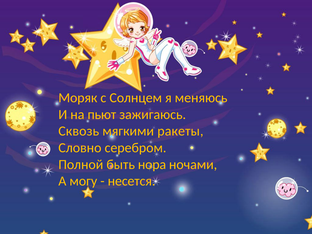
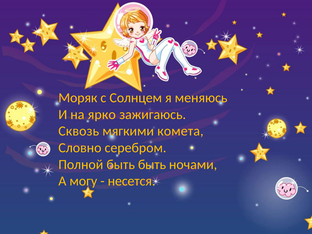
пьют: пьют -> ярко
ракеты: ракеты -> комета
быть нора: нора -> быть
